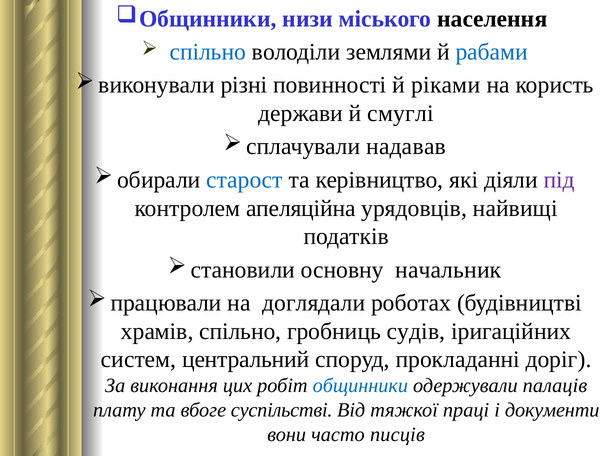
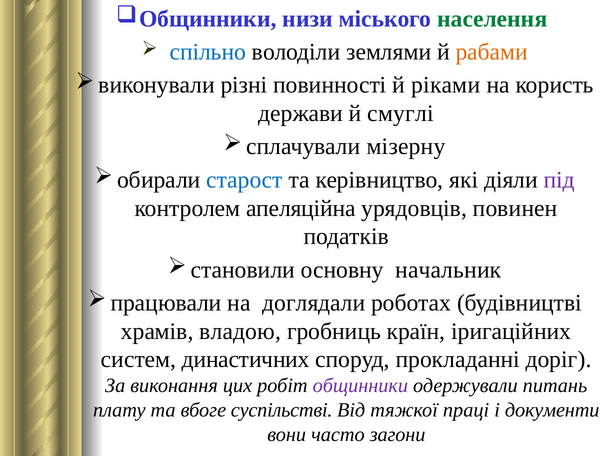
населення colour: black -> green
рабами colour: blue -> orange
надавав: надавав -> мізерну
найвищі: найвищі -> повинен
храмів спільно: спільно -> владою
судів: судів -> країн
центральний: центральний -> династичних
общинники colour: blue -> purple
палаців: палаців -> питань
писців: писців -> загони
